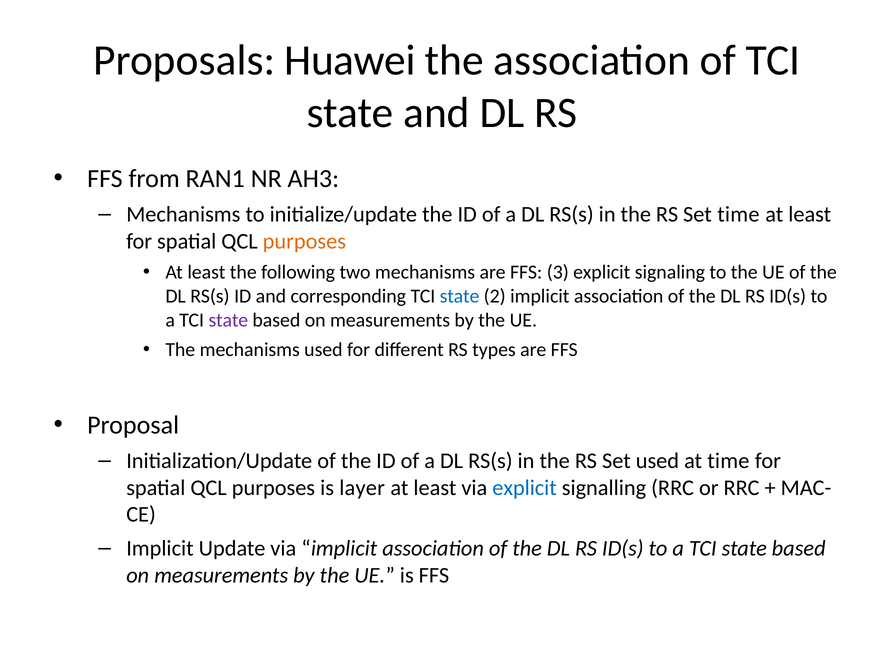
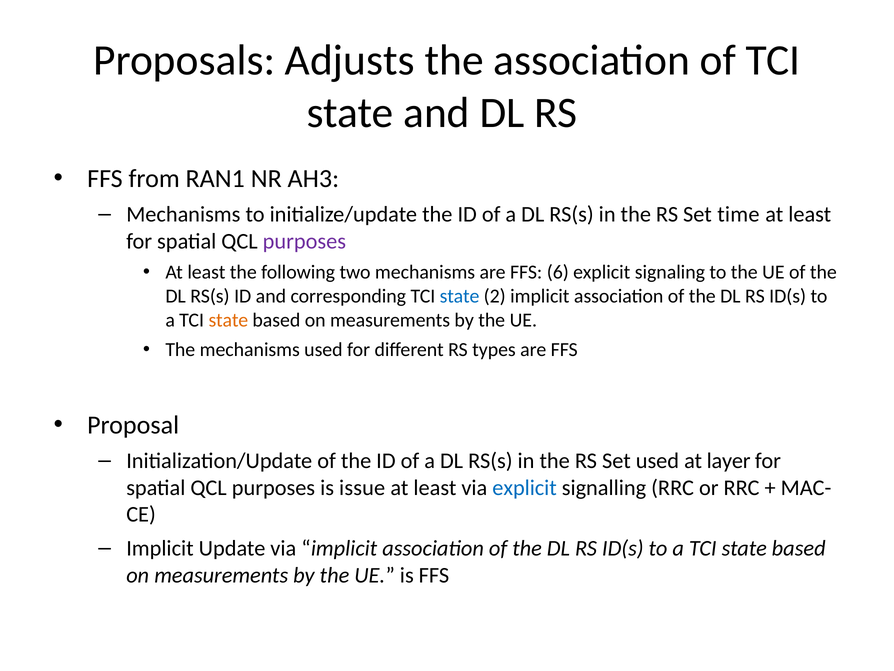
Huawei: Huawei -> Adjusts
purposes at (304, 241) colour: orange -> purple
3: 3 -> 6
state at (228, 320) colour: purple -> orange
at time: time -> layer
layer: layer -> issue
